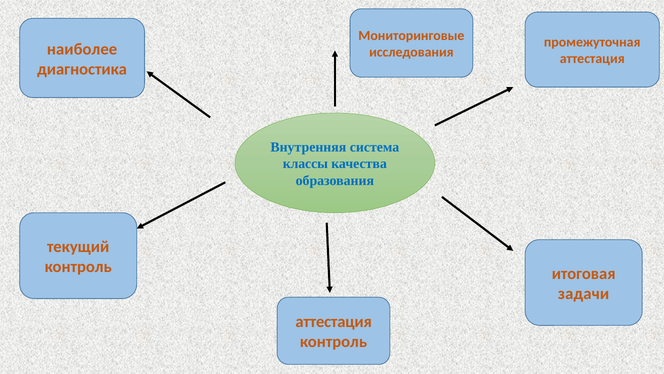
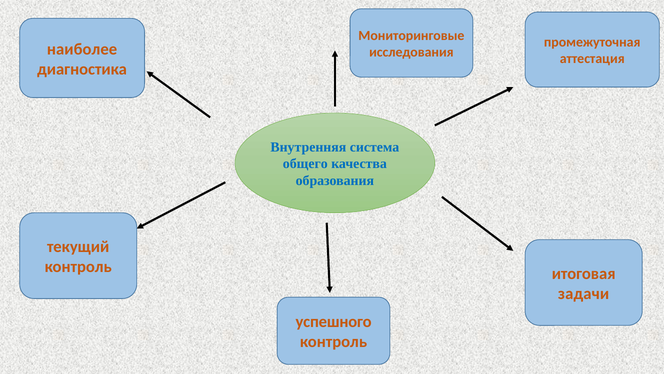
классы: классы -> общего
аттестация at (334, 322): аттестация -> успешного
